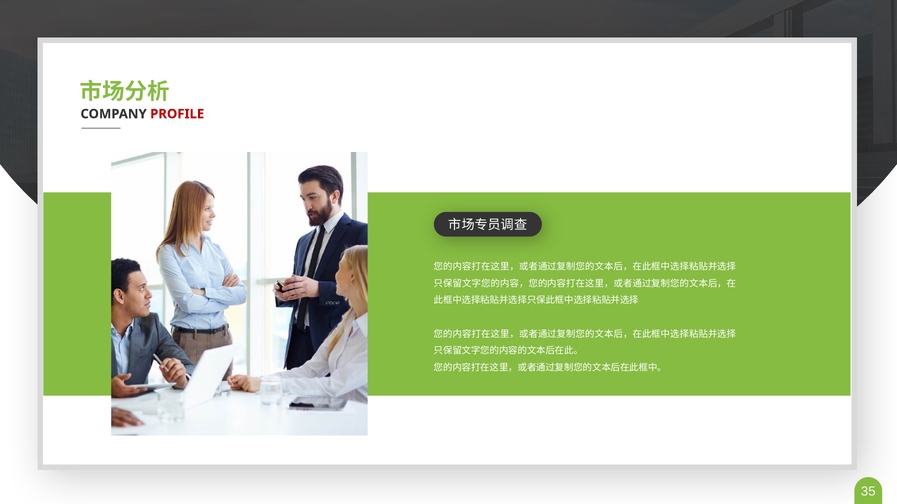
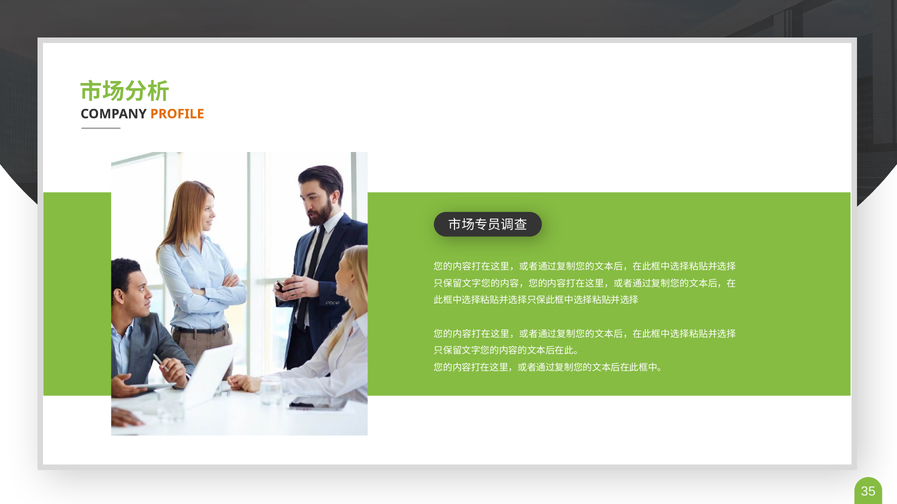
PROFILE colour: red -> orange
